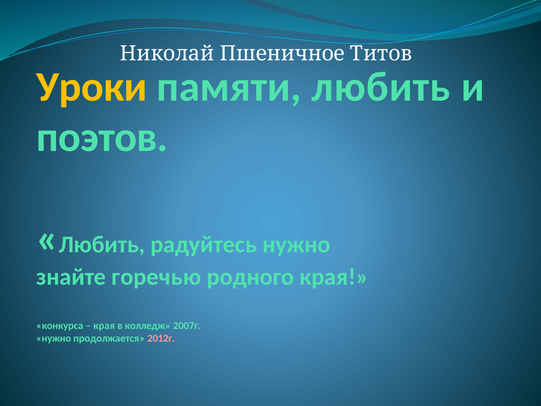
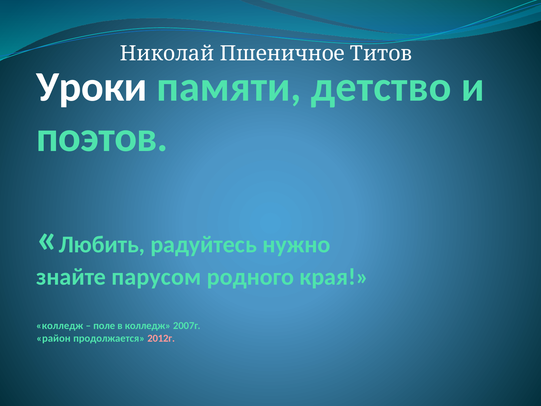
Уроки colour: yellow -> white
памяти любить: любить -> детство
горечью: горечью -> парусом
конкурса at (60, 325): конкурса -> колледж
края at (104, 325): края -> поле
нужно at (54, 338): нужно -> район
